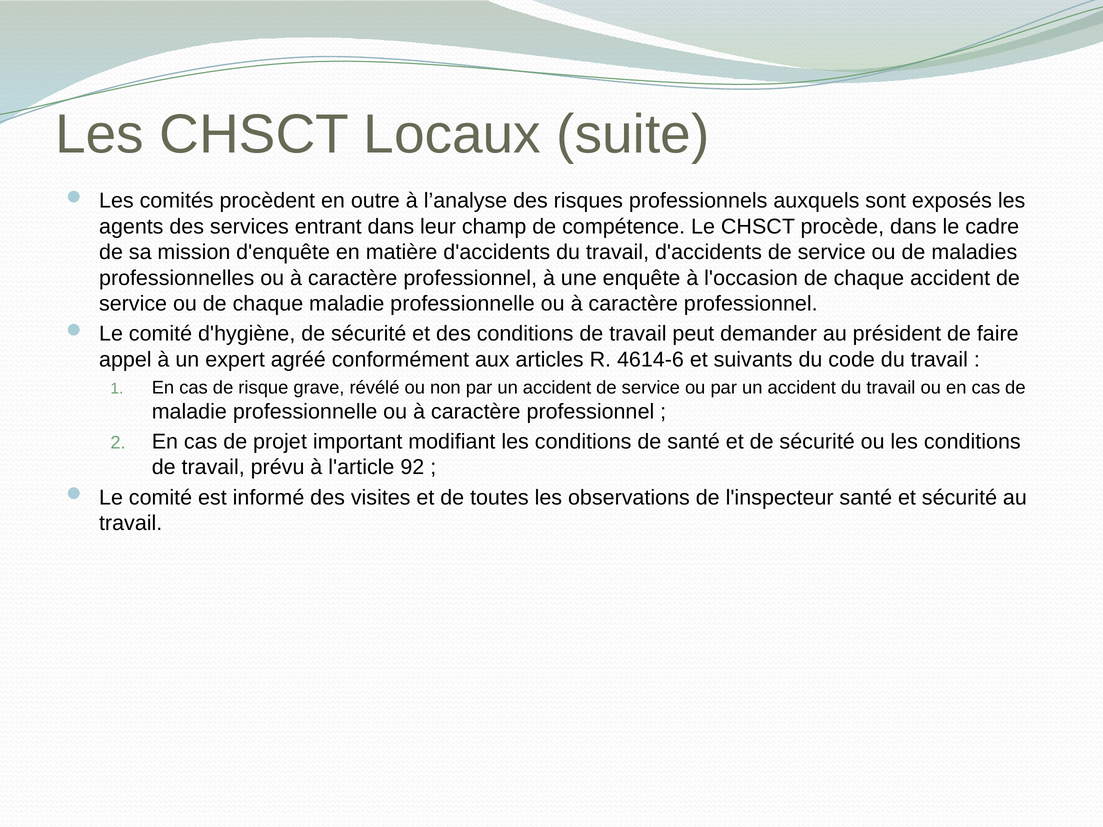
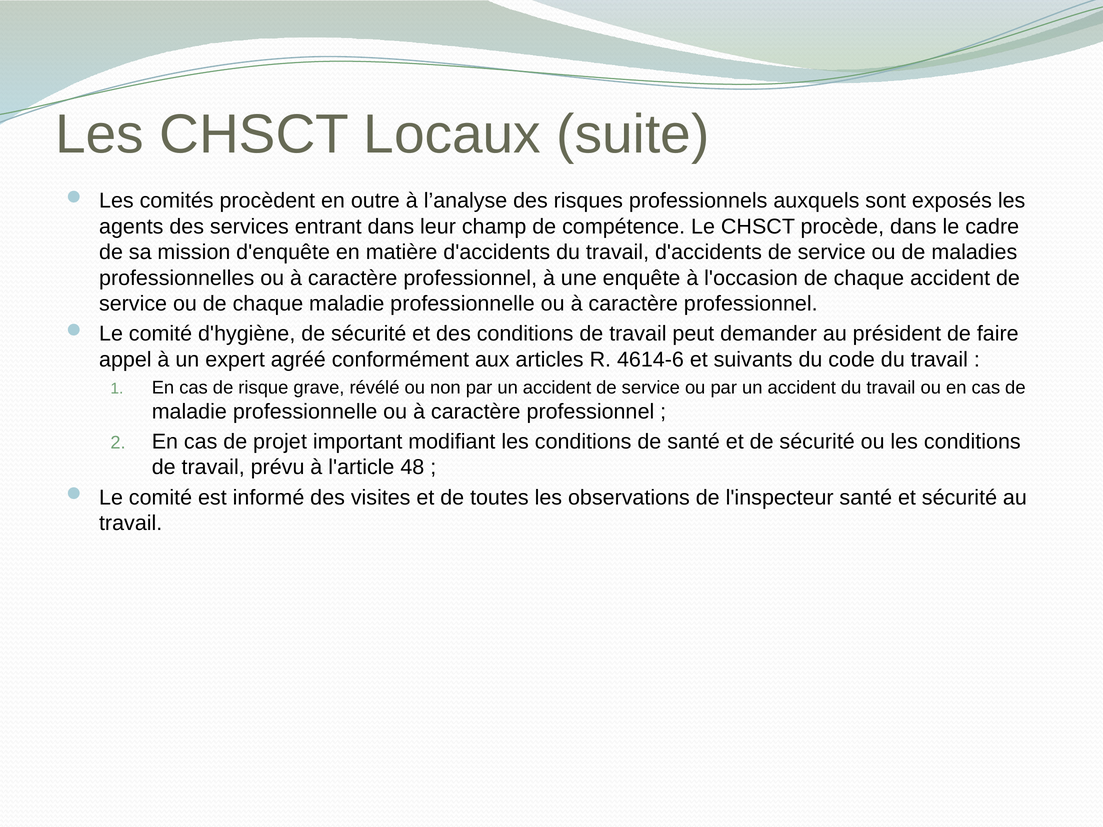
92: 92 -> 48
